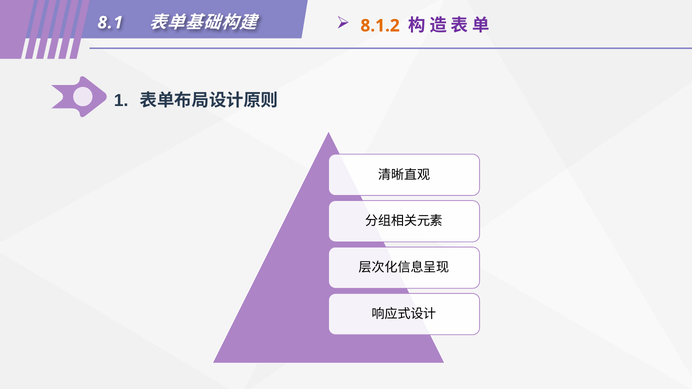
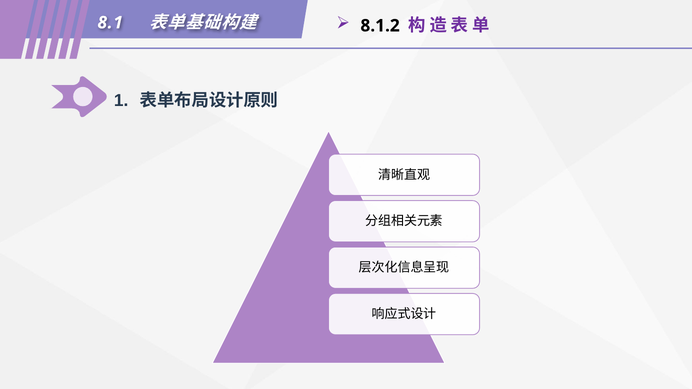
8.1.2 colour: orange -> black
